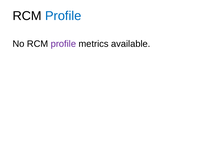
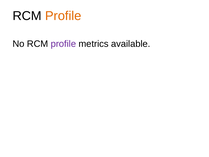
Profile at (63, 16) colour: blue -> orange
